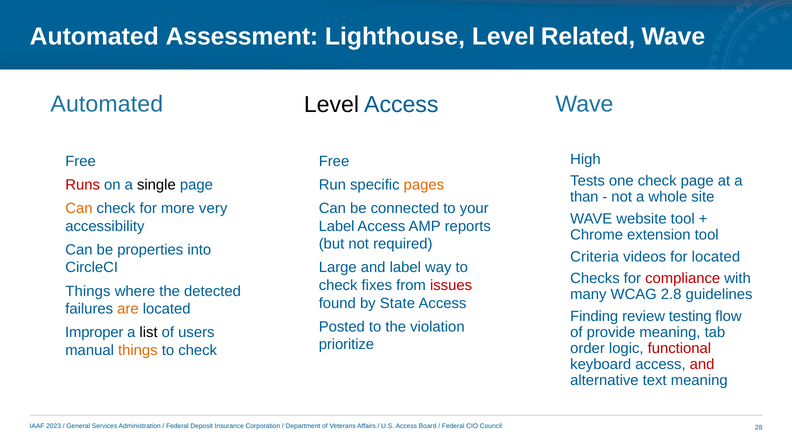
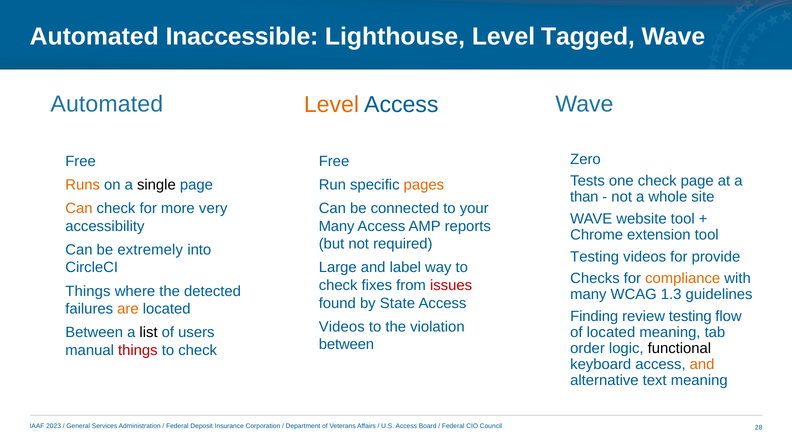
Assessment: Assessment -> Inaccessible
Related: Related -> Tagged
Level at (331, 105) colour: black -> orange
High: High -> Zero
Runs colour: red -> orange
Label at (337, 226): Label -> Many
properties: properties -> extremely
Criteria at (595, 257): Criteria -> Testing
for located: located -> provide
compliance colour: red -> orange
2.8: 2.8 -> 1.3
Posted at (342, 327): Posted -> Videos
of provide: provide -> located
Improper at (94, 333): Improper -> Between
prioritize at (346, 345): prioritize -> between
functional colour: red -> black
things at (138, 351) colour: orange -> red
and at (702, 365) colour: red -> orange
